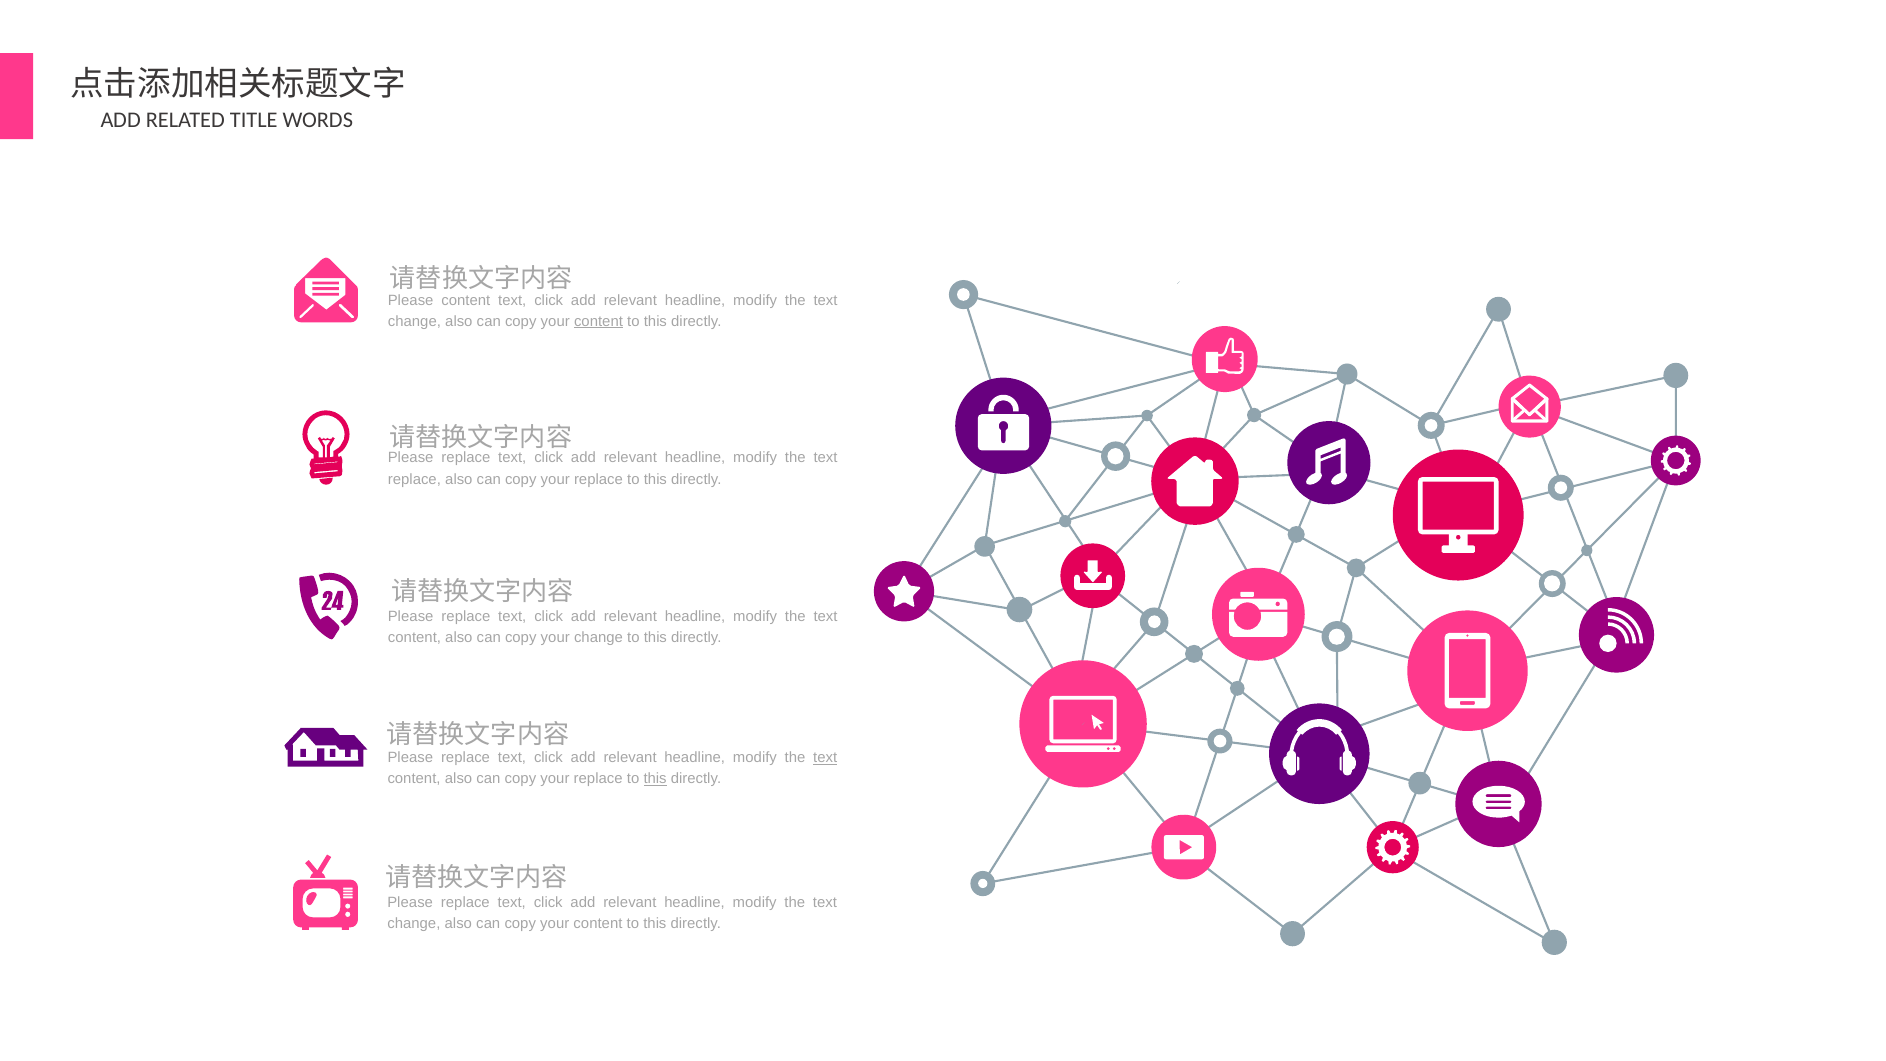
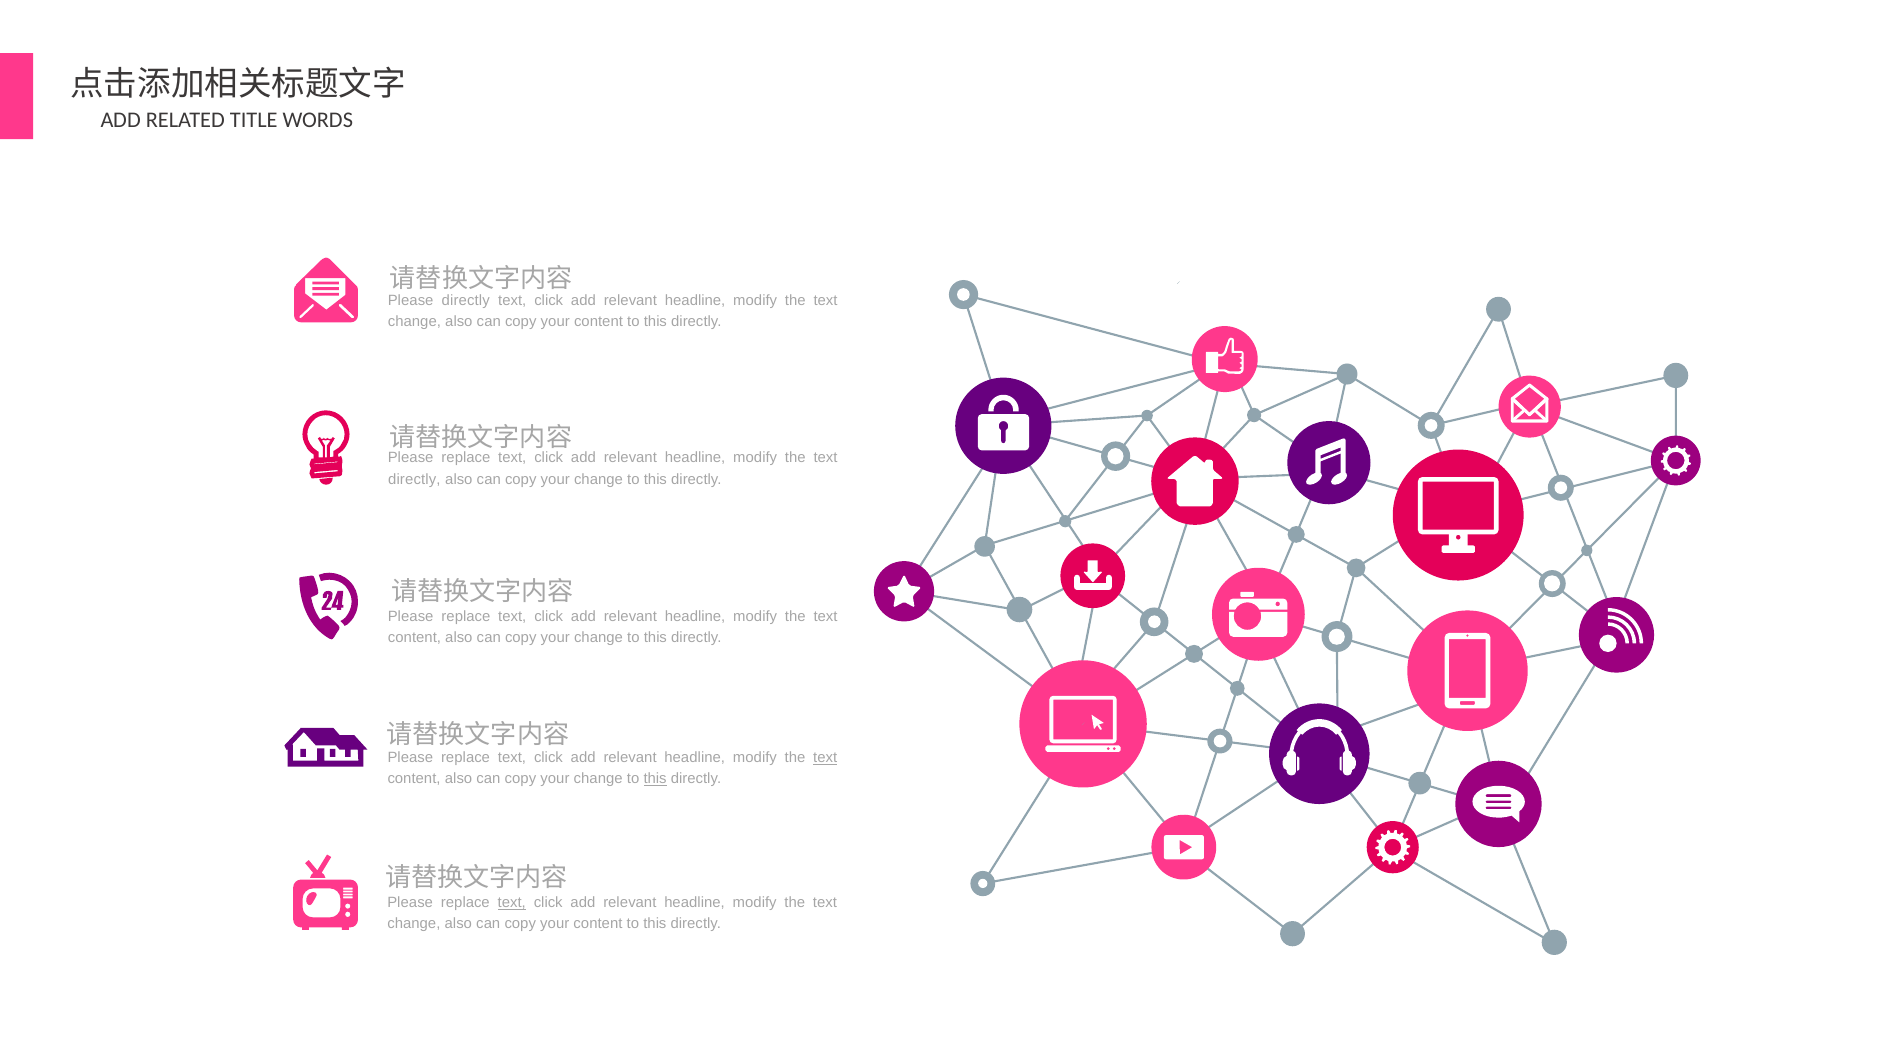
Please content: content -> directly
content at (598, 321) underline: present -> none
replace at (414, 479): replace -> directly
replace at (598, 479): replace -> change
replace at (598, 779): replace -> change
text at (512, 902) underline: none -> present
